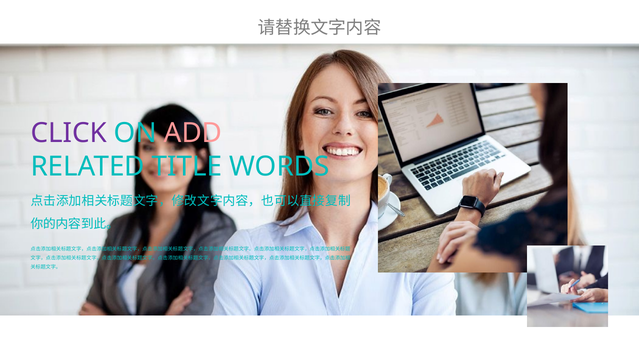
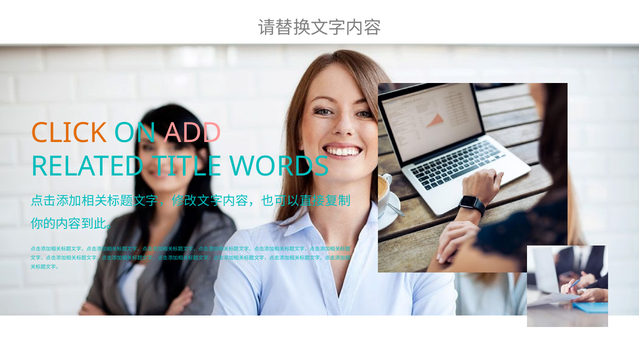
CLICK colour: purple -> orange
